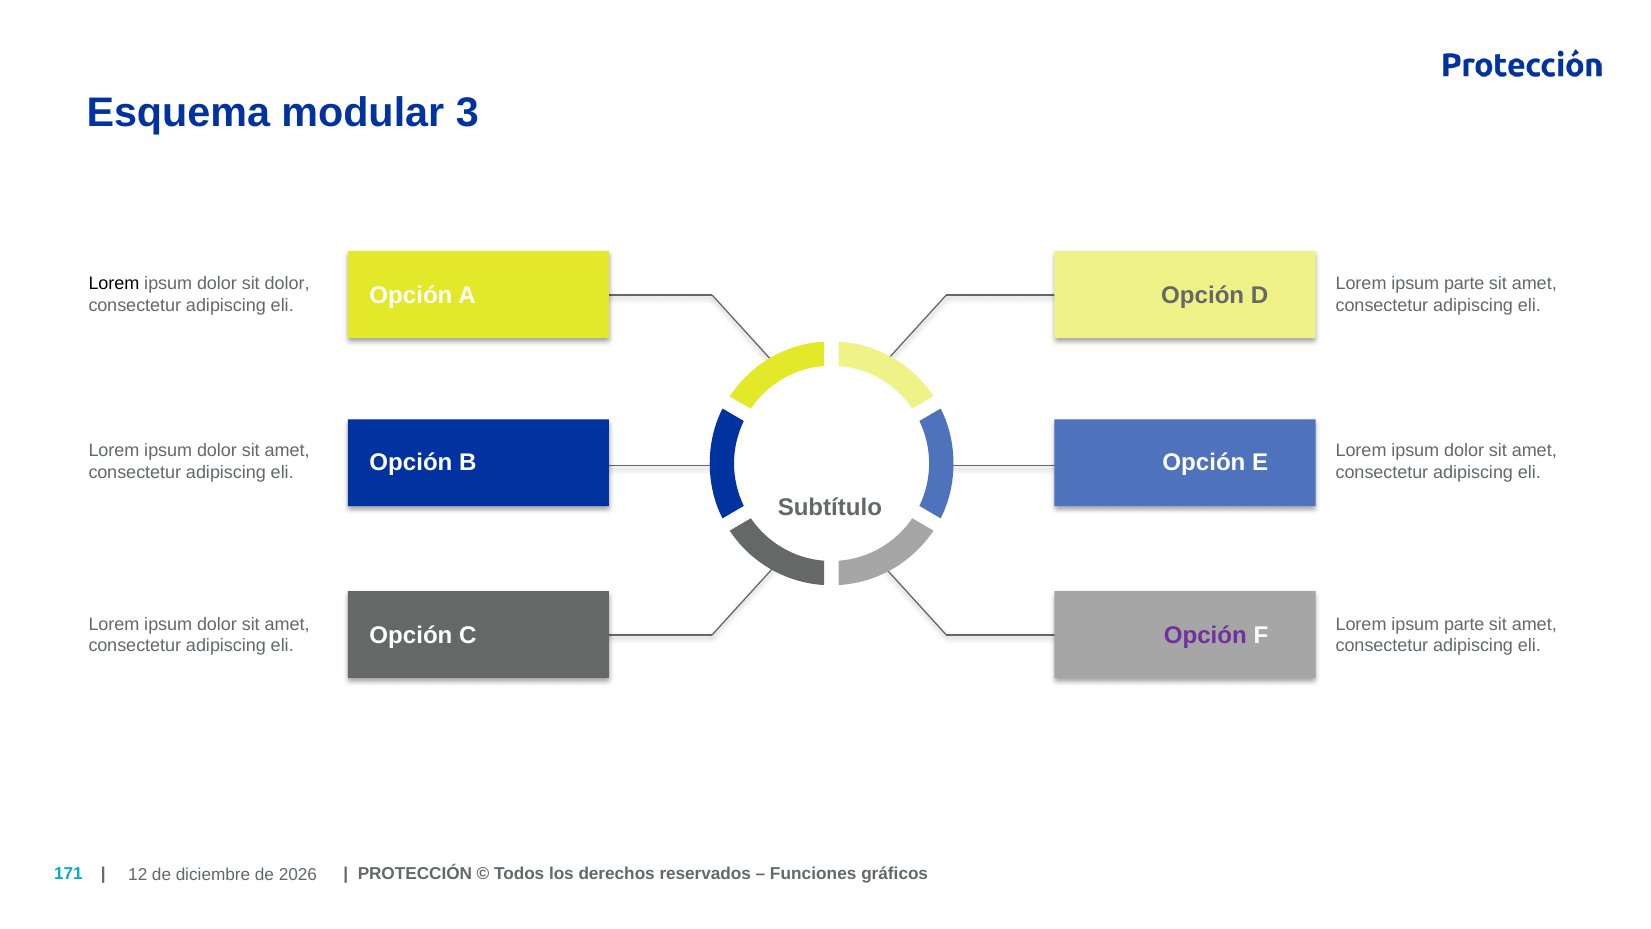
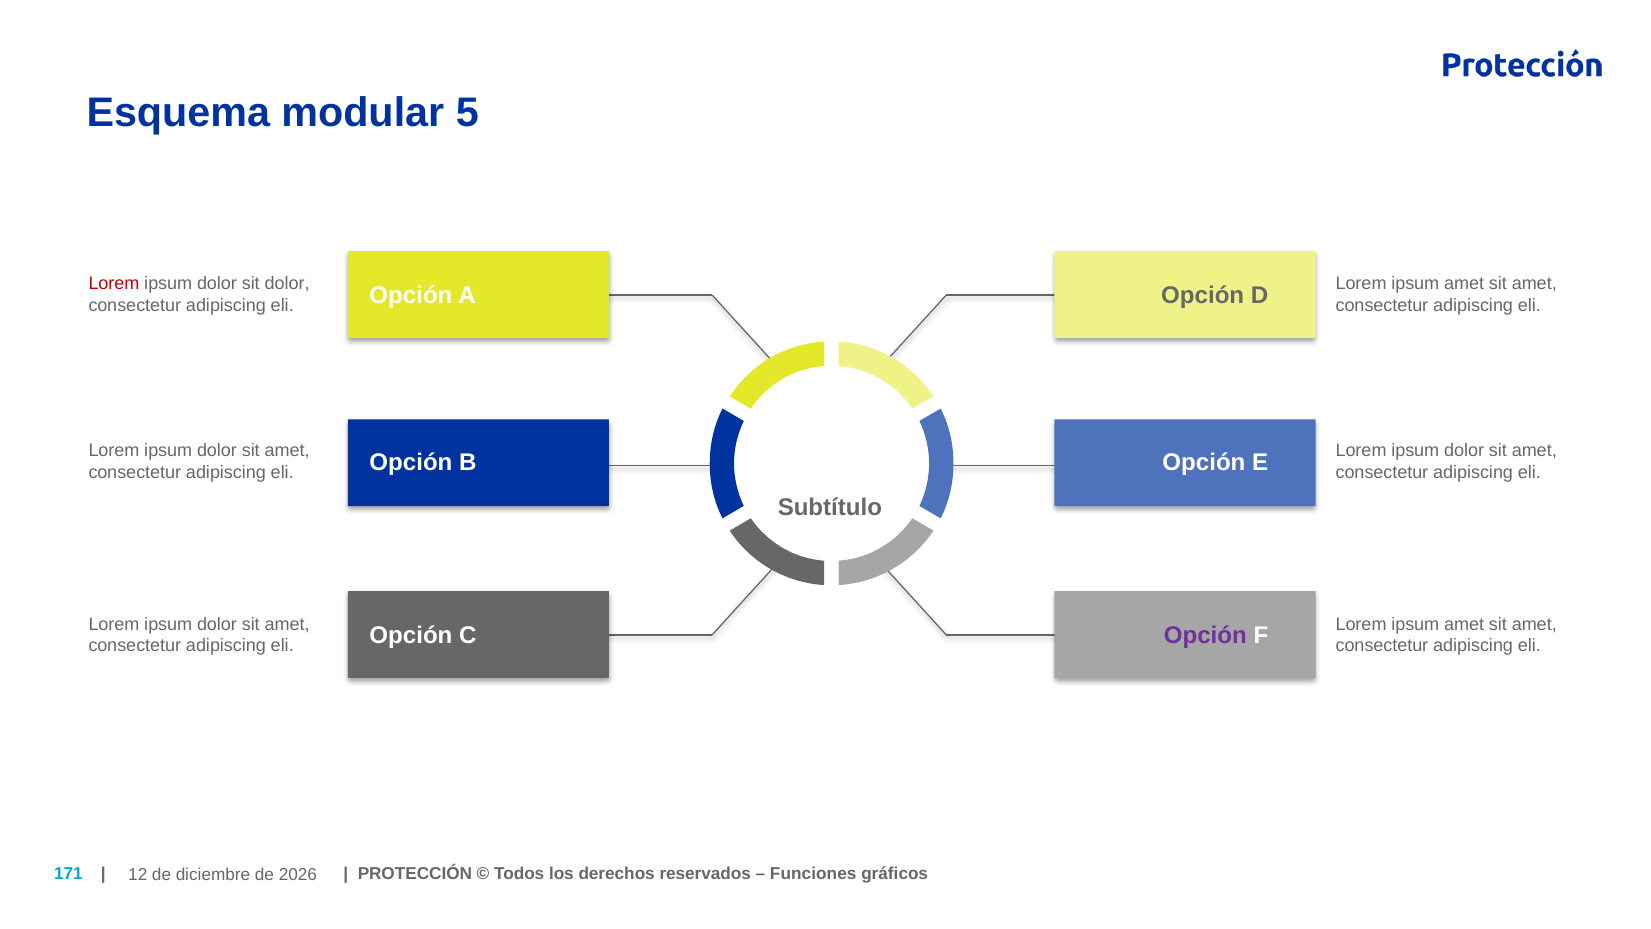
3: 3 -> 5
Lorem at (114, 284) colour: black -> red
parte at (1464, 284): parte -> amet
parte at (1464, 624): parte -> amet
